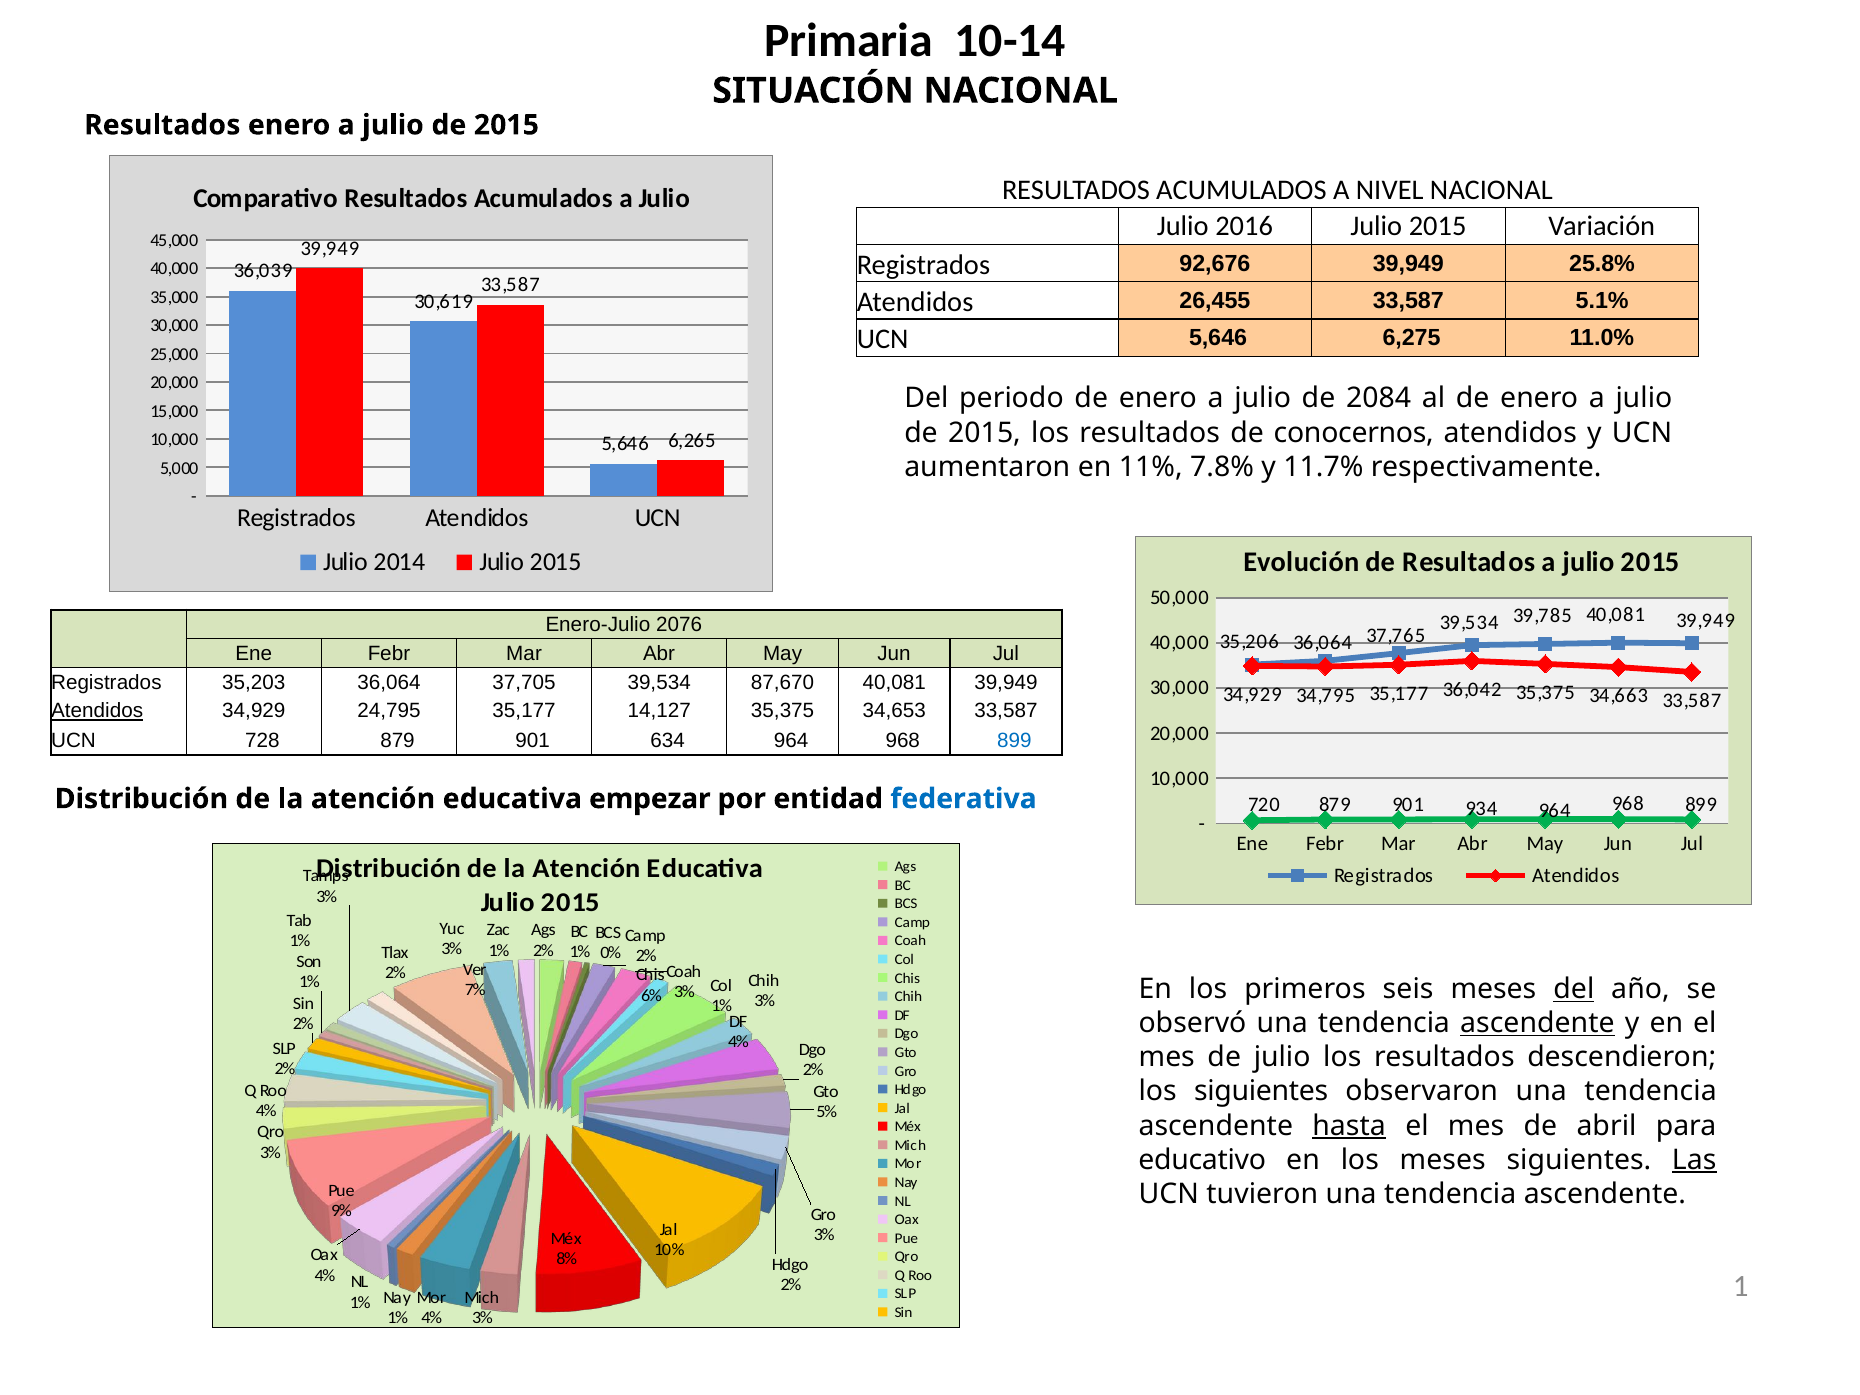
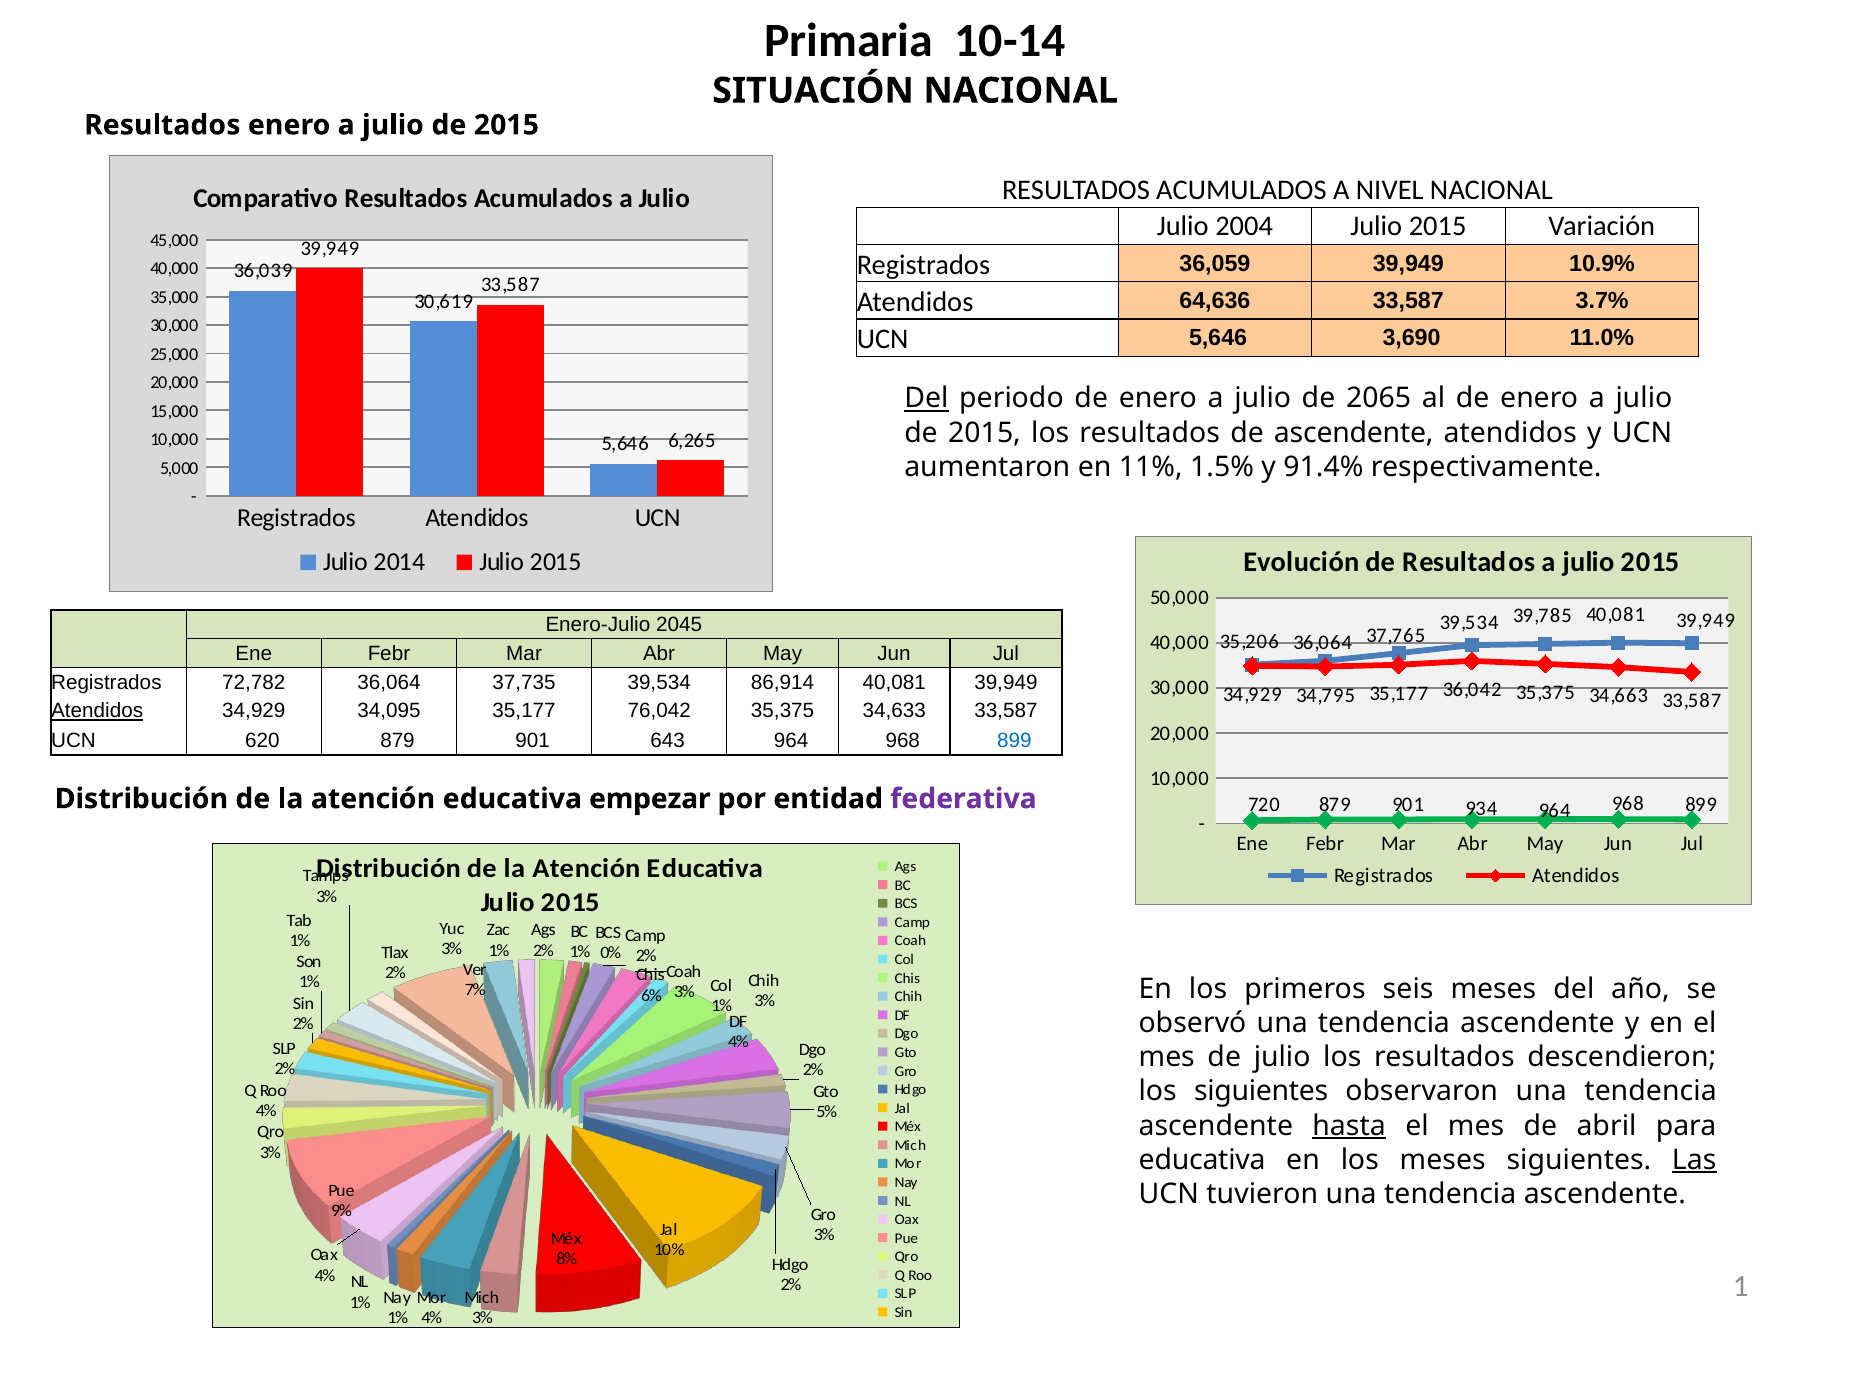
2016: 2016 -> 2004
92,676: 92,676 -> 36,059
25.8%: 25.8% -> 10.9%
26,455: 26,455 -> 64,636
5.1%: 5.1% -> 3.7%
6,275: 6,275 -> 3,690
Del at (926, 399) underline: none -> present
2084: 2084 -> 2065
de conocernos: conocernos -> ascendente
7.8%: 7.8% -> 1.5%
11.7%: 11.7% -> 91.4%
2076: 2076 -> 2045
35,203: 35,203 -> 72,782
37,705: 37,705 -> 37,735
87,670: 87,670 -> 86,914
24,795: 24,795 -> 34,095
14,127: 14,127 -> 76,042
34,653: 34,653 -> 34,633
728: 728 -> 620
634: 634 -> 643
federativa colour: blue -> purple
del at (1574, 989) underline: present -> none
ascendente at (1537, 1023) underline: present -> none
educativo at (1202, 1160): educativo -> educativa
